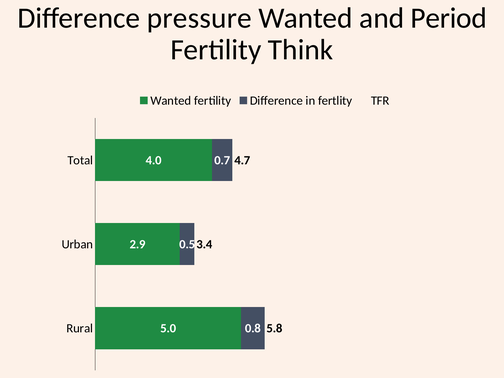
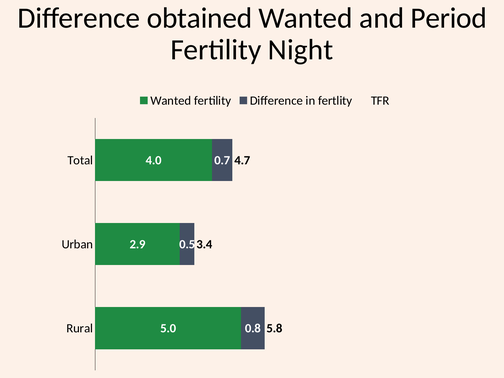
pressure: pressure -> obtained
Think: Think -> Night
